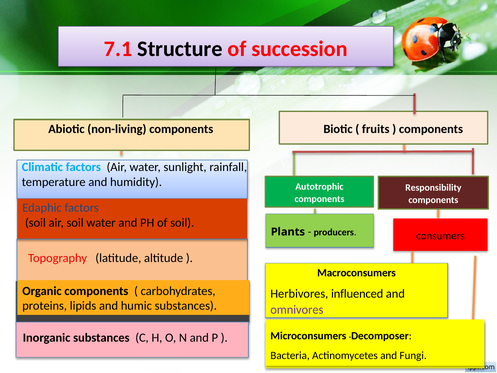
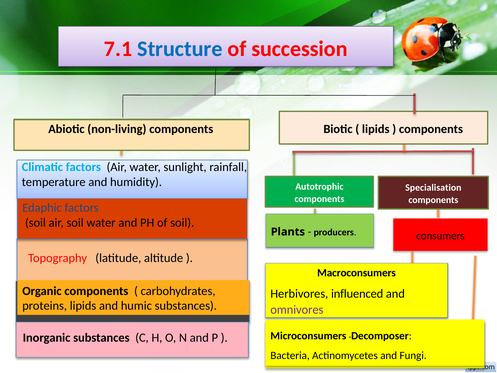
Structure colour: black -> blue
fruits at (376, 129): fruits -> lipids
Responsibility: Responsibility -> Specialisation
